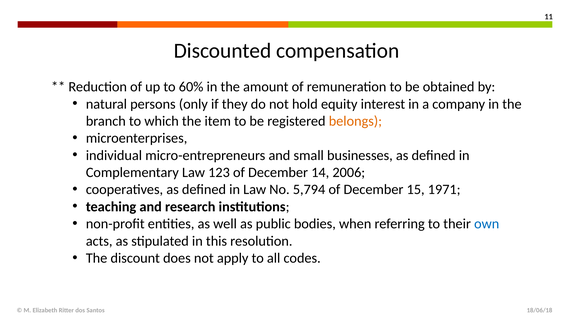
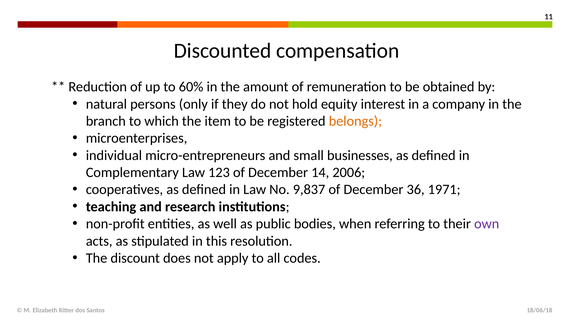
5,794: 5,794 -> 9,837
15: 15 -> 36
own colour: blue -> purple
